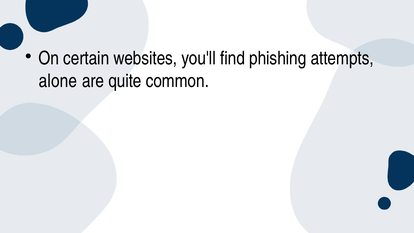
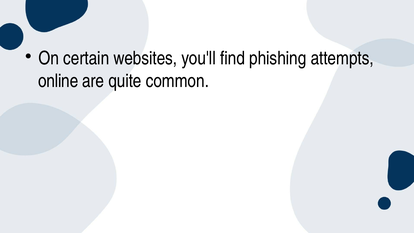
alone: alone -> online
